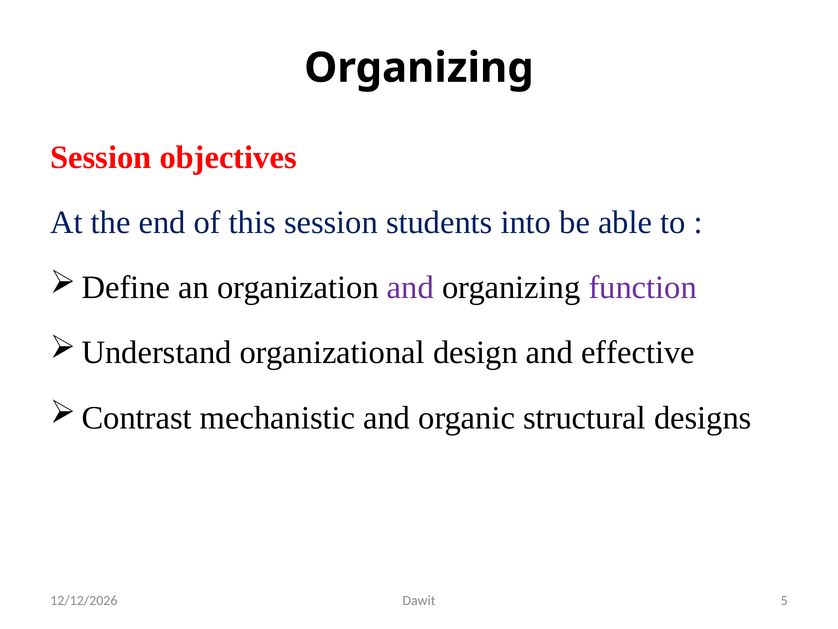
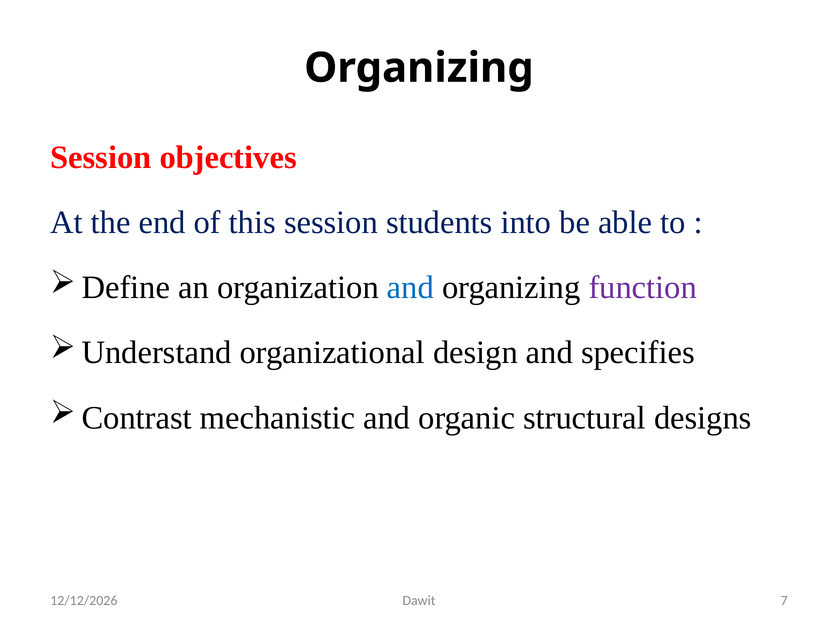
and at (410, 287) colour: purple -> blue
effective: effective -> specifies
5: 5 -> 7
